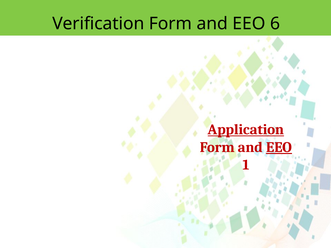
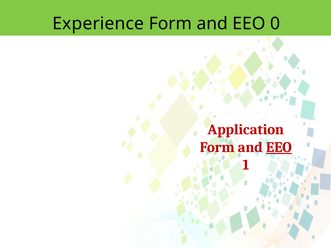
Verification: Verification -> Experience
6: 6 -> 0
Application underline: present -> none
